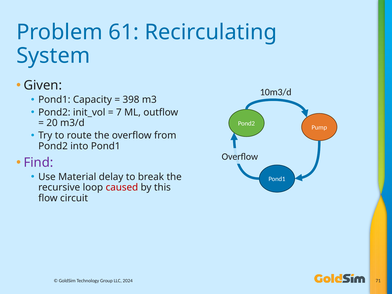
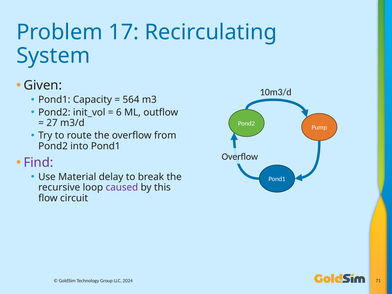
61: 61 -> 17
398: 398 -> 564
7: 7 -> 6
20: 20 -> 27
caused colour: red -> purple
